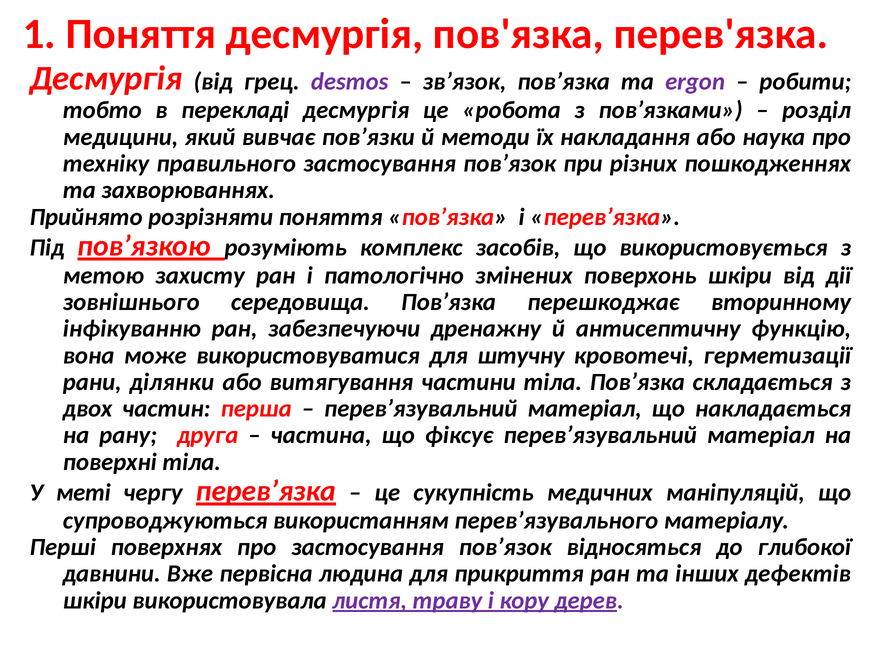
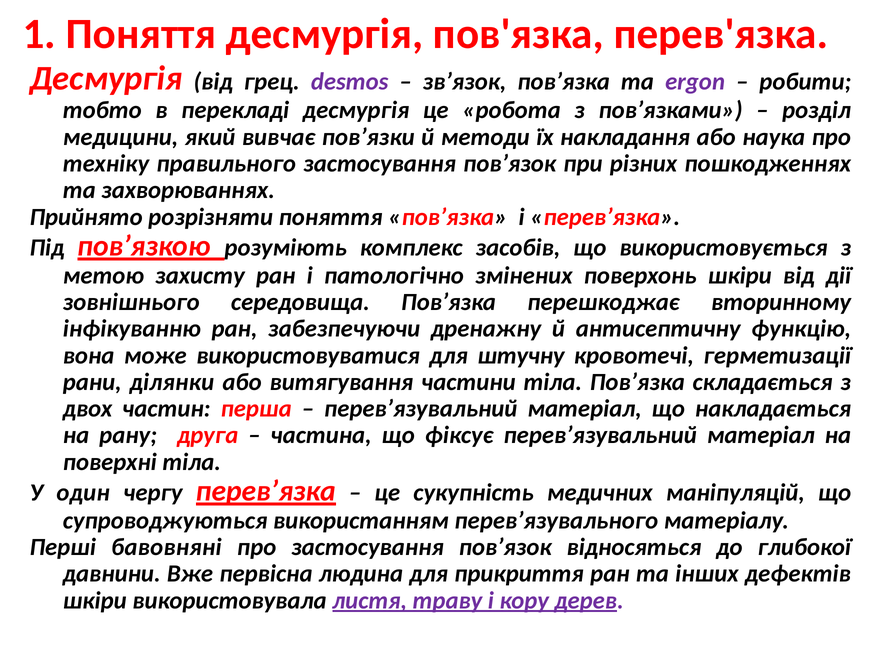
меті: меті -> один
поверхнях: поверхнях -> бавовняні
